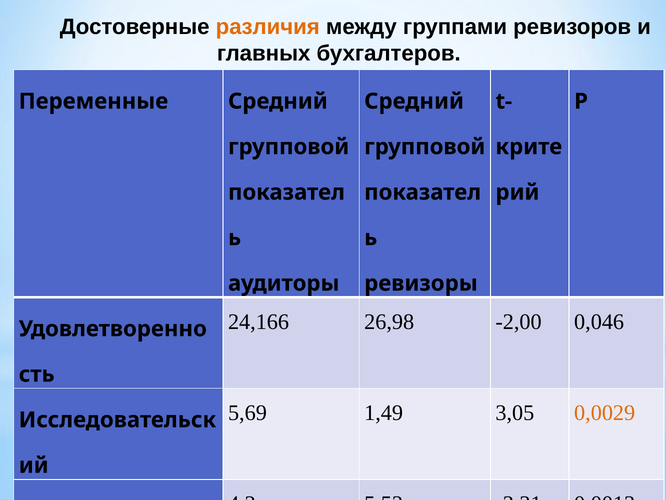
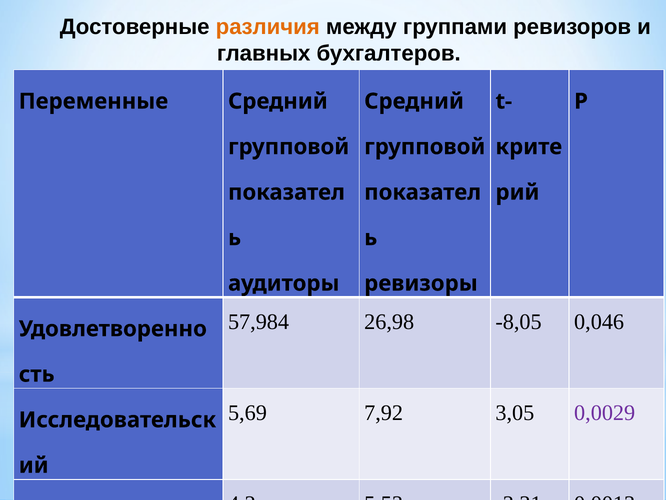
24,166: 24,166 -> 57,984
-2,00: -2,00 -> -8,05
1,49: 1,49 -> 7,92
0,0029 colour: orange -> purple
